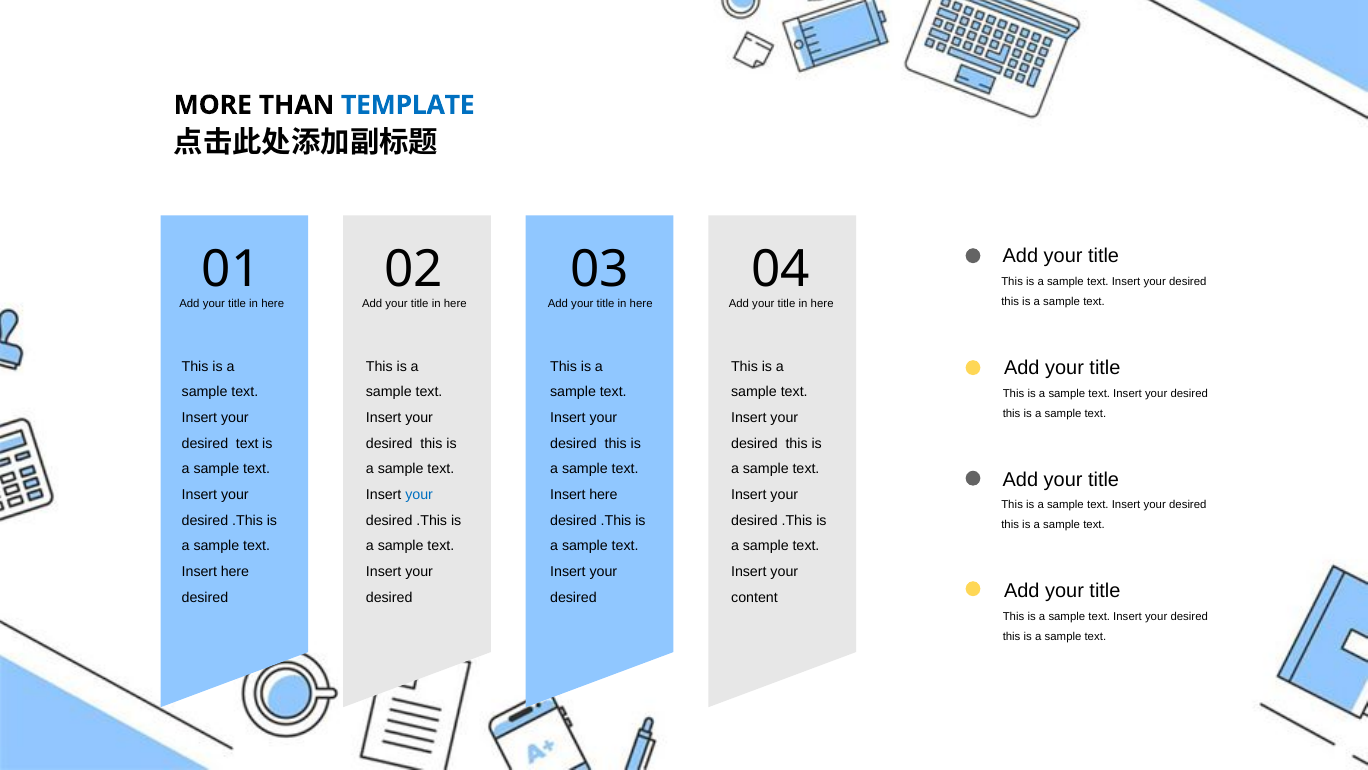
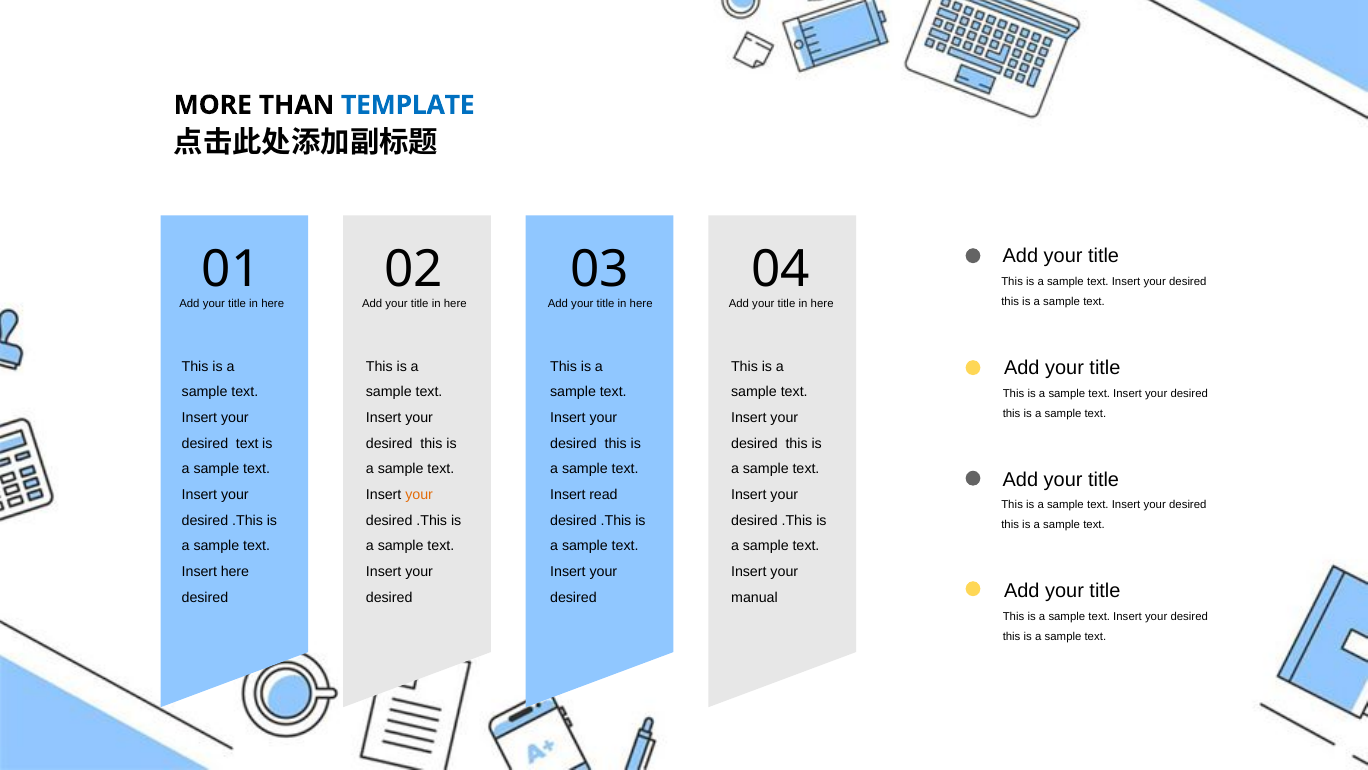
your at (419, 495) colour: blue -> orange
here at (603, 495): here -> read
content: content -> manual
